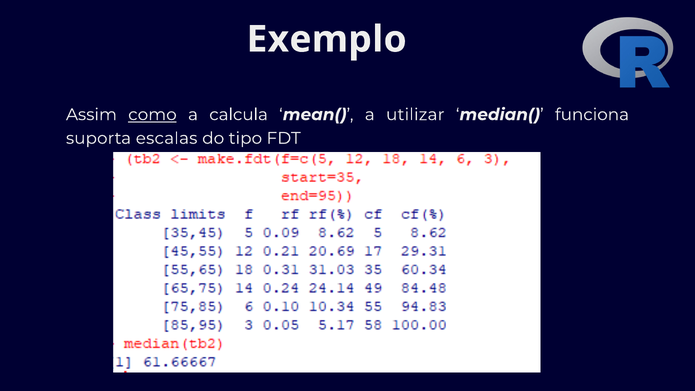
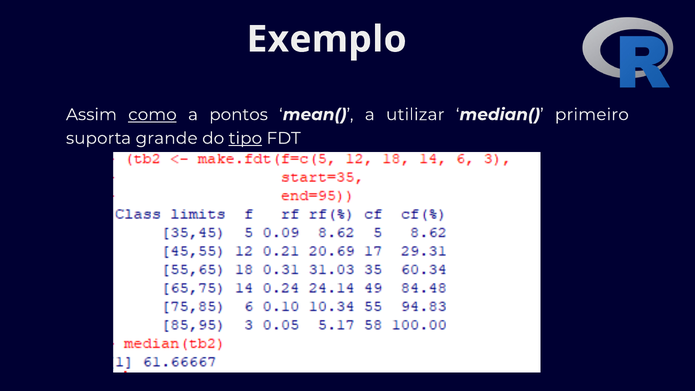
calcula: calcula -> pontos
funciona: funciona -> primeiro
escalas: escalas -> grande
tipo underline: none -> present
